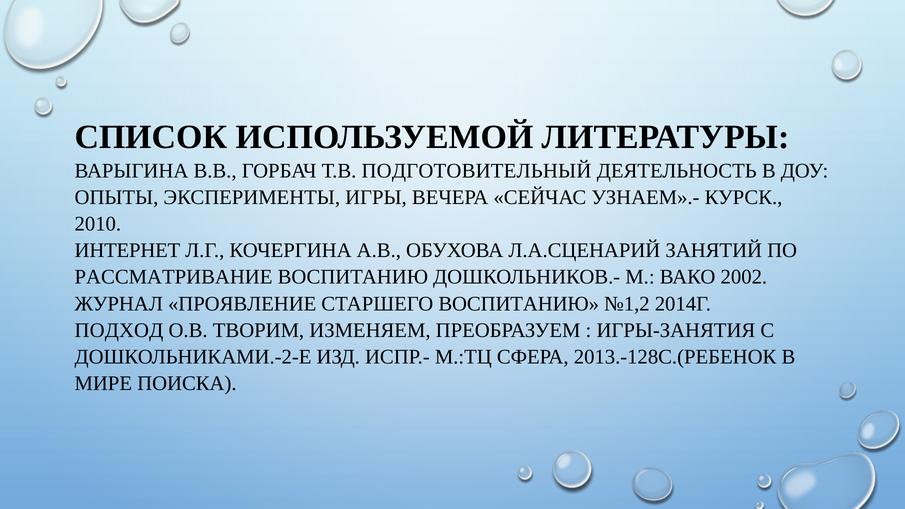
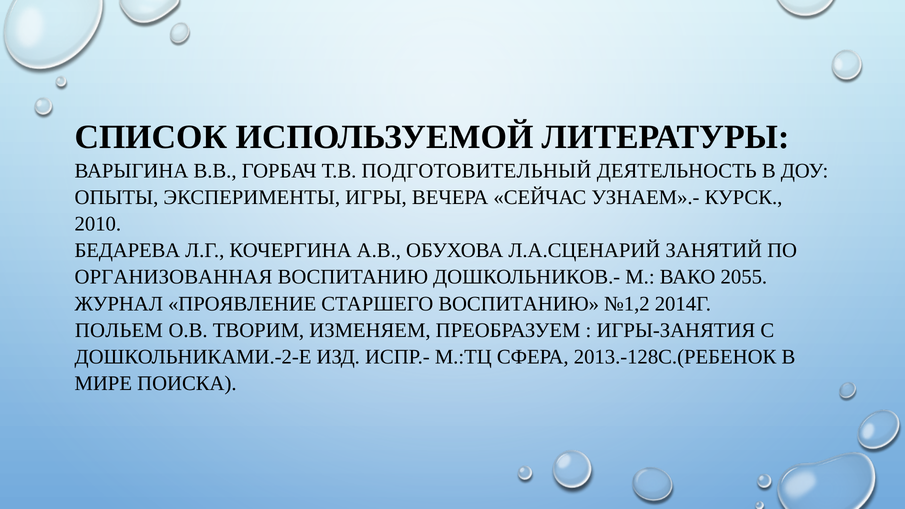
ИНТЕРНЕТ: ИНТЕРНЕТ -> БЕДАРЕВА
РАССМАТРИВАНИЕ: РАССМАТРИВАНИЕ -> ОРГАНИЗОВАННАЯ
2002: 2002 -> 2055
ПОДХОД: ПОДХОД -> ПОЛЬЕМ
